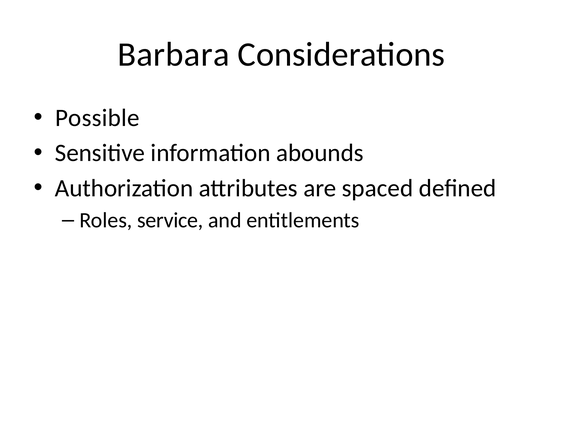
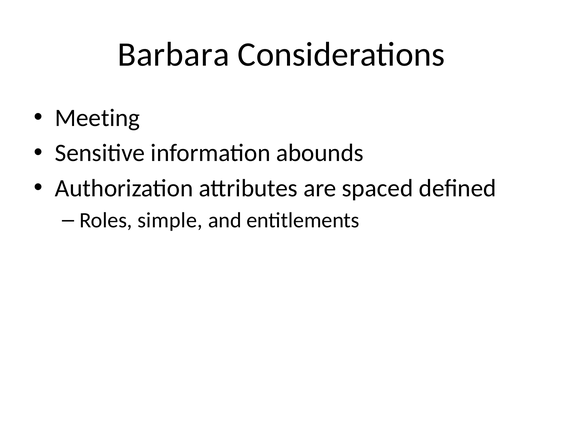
Possible: Possible -> Meeting
service: service -> simple
